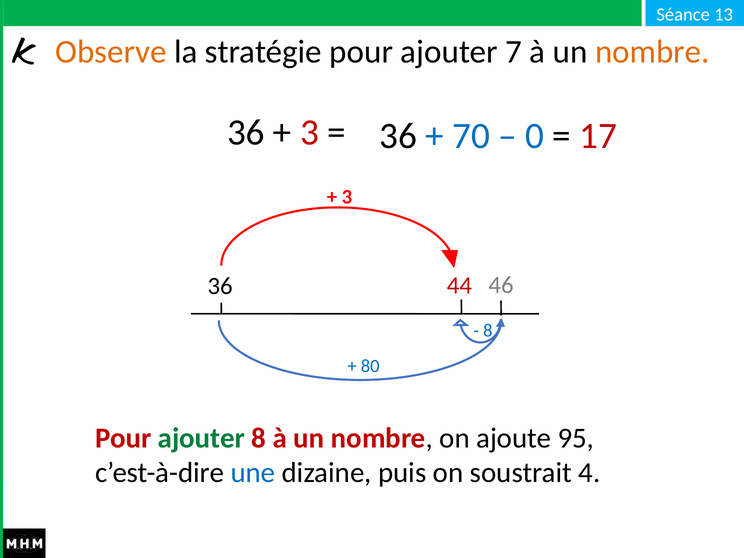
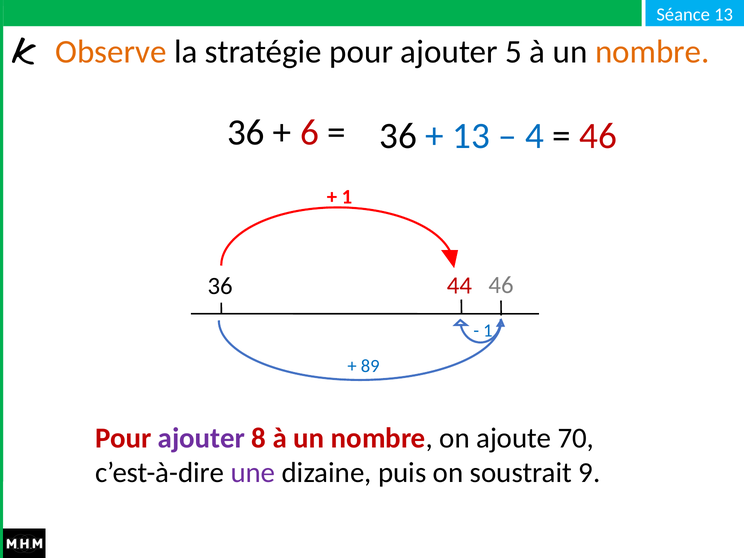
7: 7 -> 5
3 at (309, 132): 3 -> 6
70 at (471, 136): 70 -> 13
0: 0 -> 4
17 at (598, 136): 17 -> 46
3 at (347, 197): 3 -> 1
8 at (488, 330): 8 -> 1
80: 80 -> 89
ajouter at (201, 438) colour: green -> purple
95: 95 -> 70
une colour: blue -> purple
4: 4 -> 9
